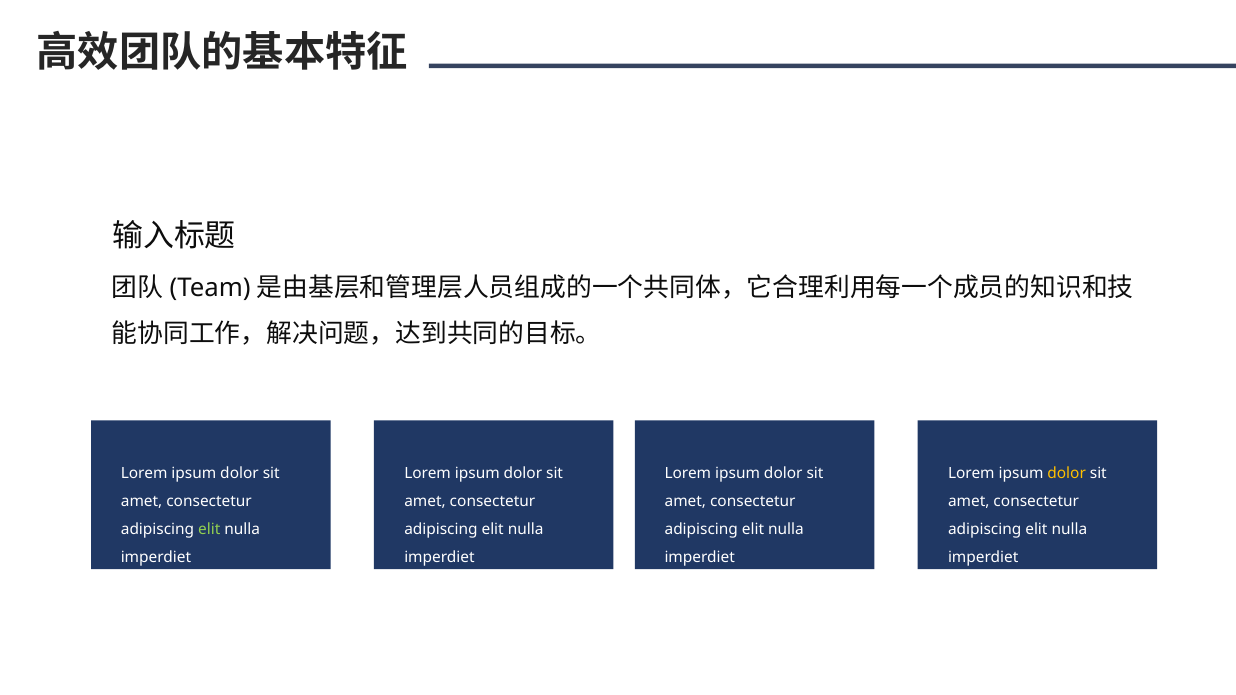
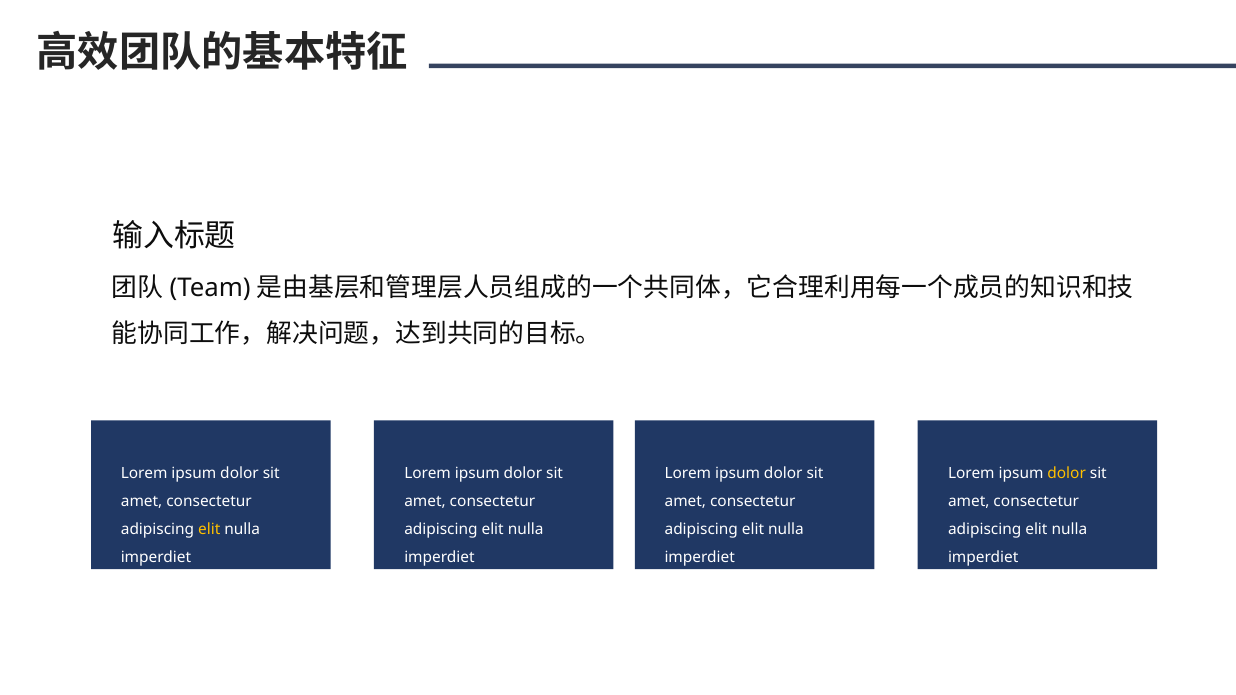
elit at (209, 529) colour: light green -> yellow
